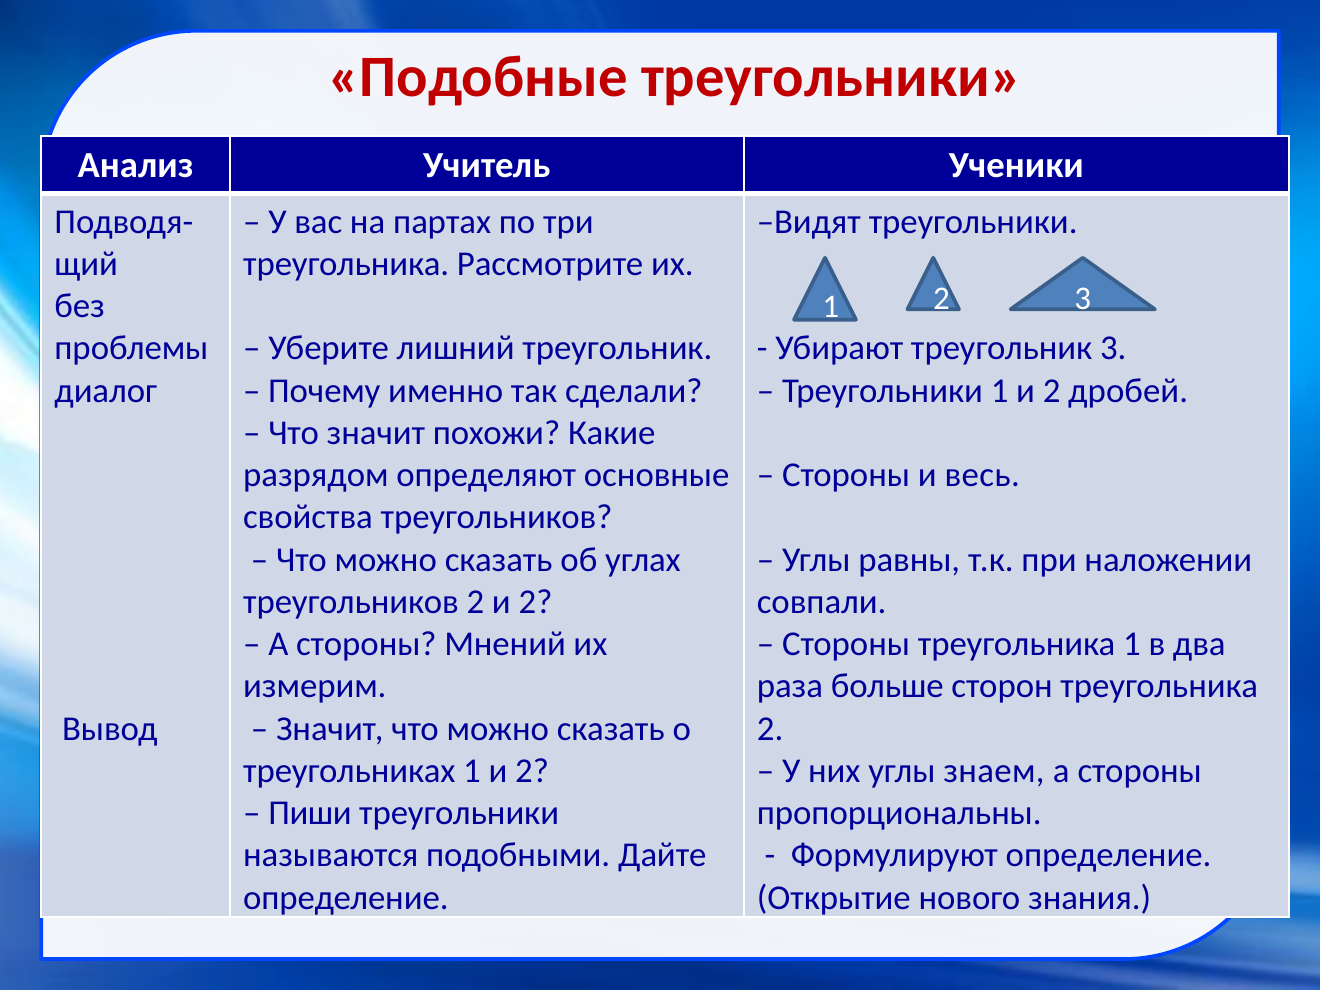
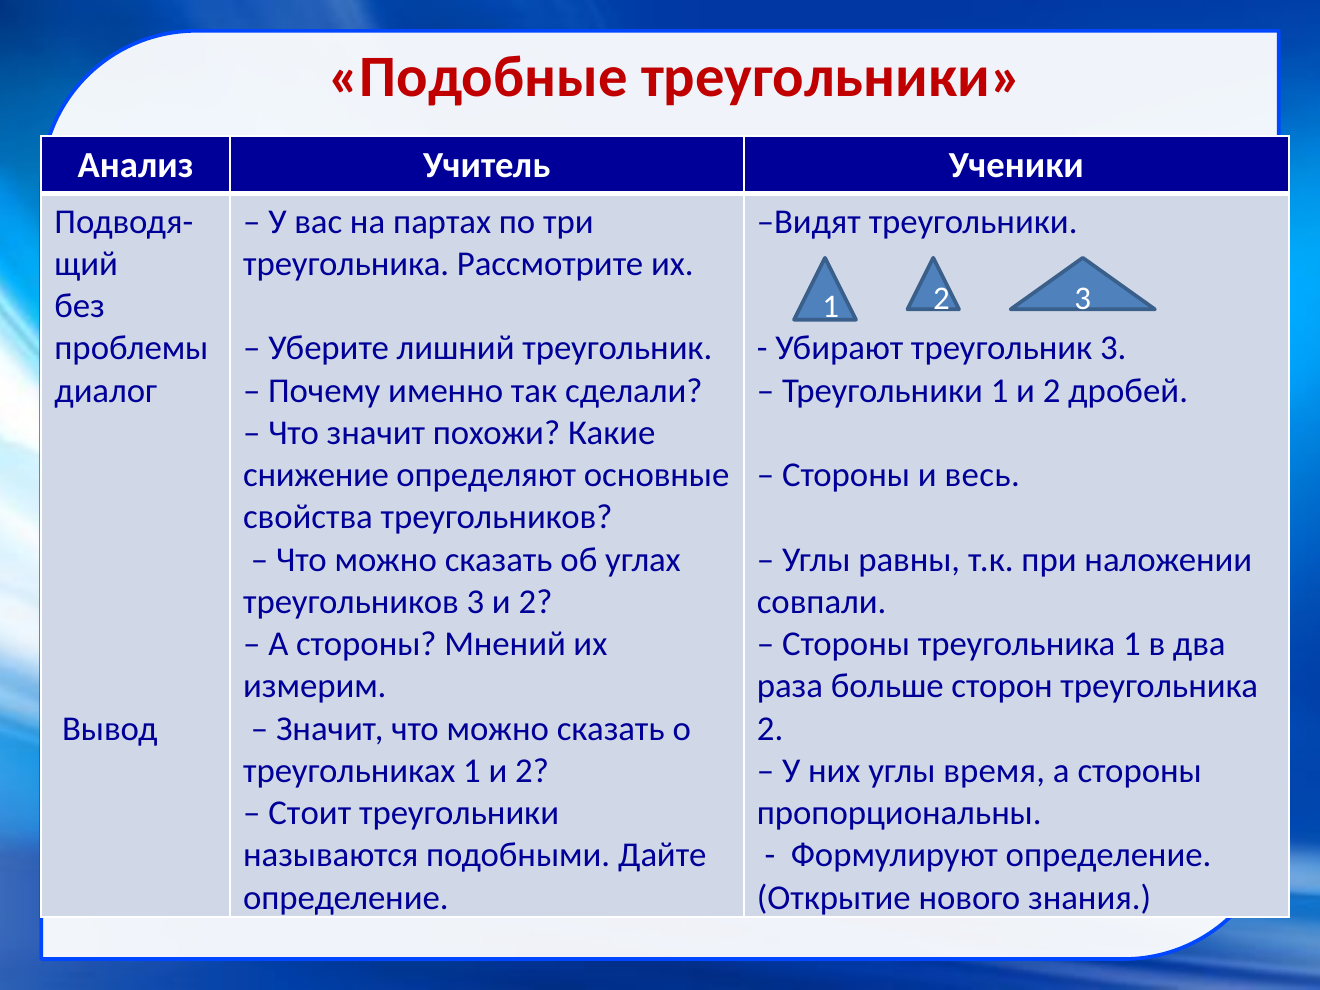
разрядом: разрядом -> снижение
треугольников 2: 2 -> 3
знаем: знаем -> время
Пиши: Пиши -> Стоит
